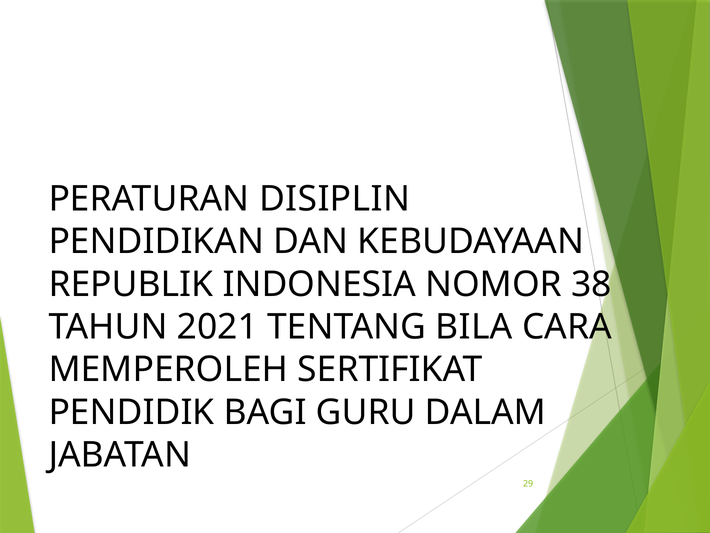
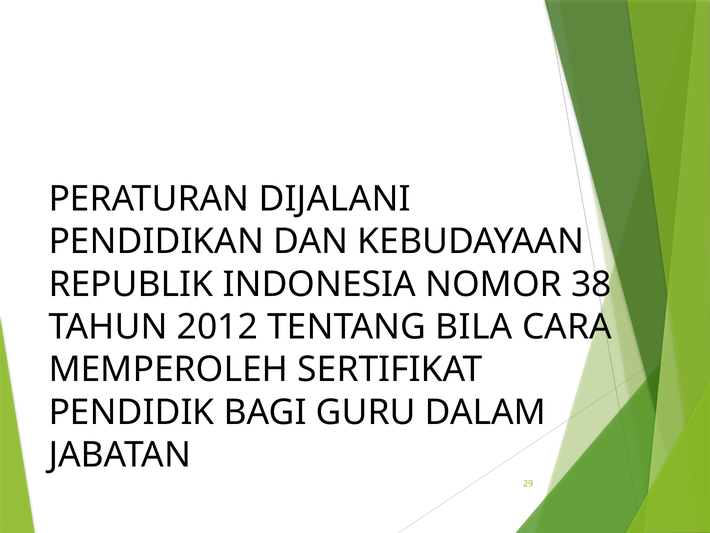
DISIPLIN: DISIPLIN -> DIJALANI
2021: 2021 -> 2012
